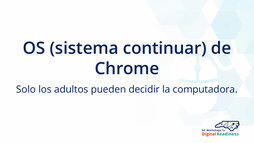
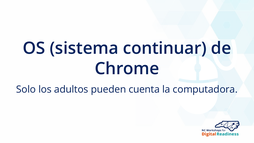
decidir: decidir -> cuenta
